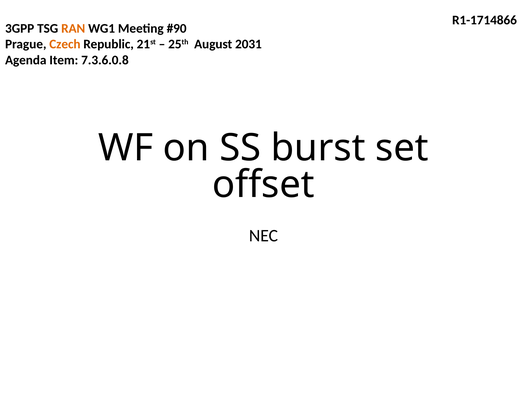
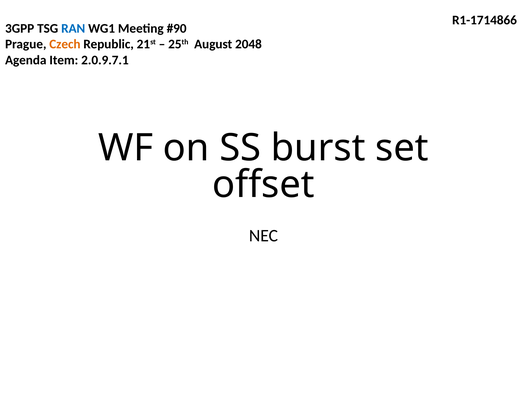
RAN colour: orange -> blue
2031: 2031 -> 2048
7.3.6.0.8: 7.3.6.0.8 -> 2.0.9.7.1
